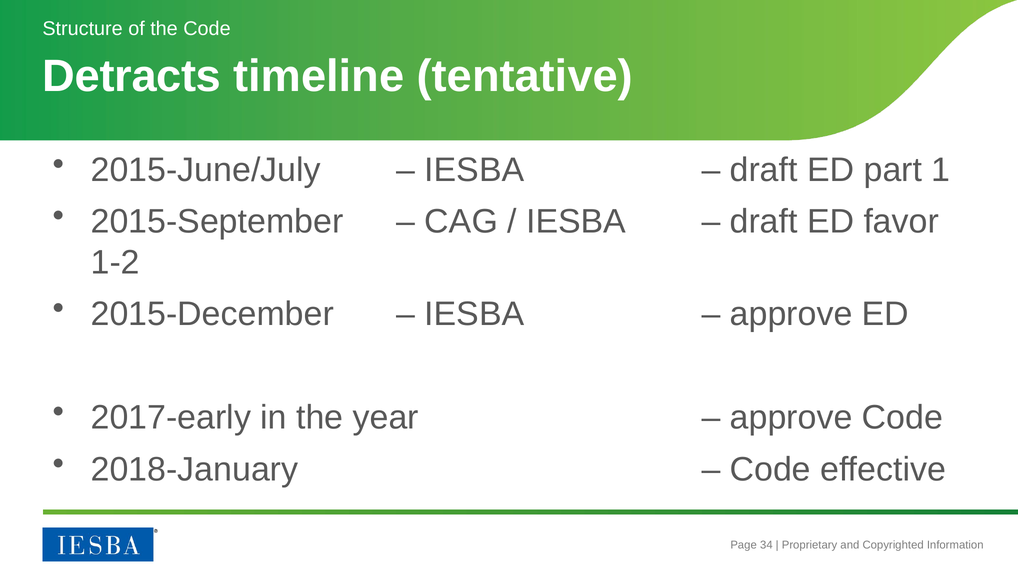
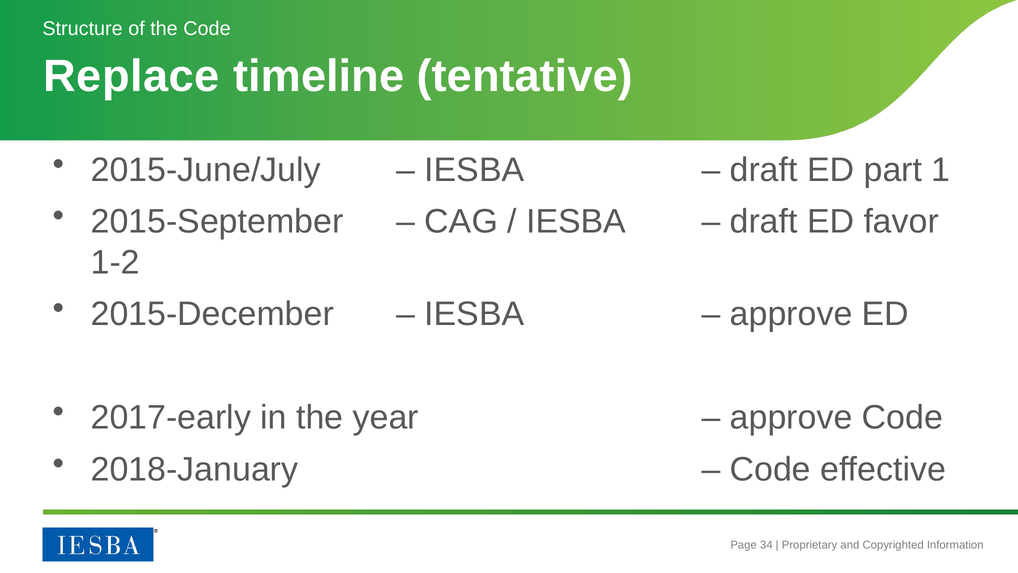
Detracts: Detracts -> Replace
